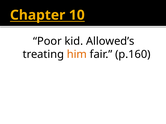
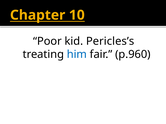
Allowed’s: Allowed’s -> Pericles’s
him colour: orange -> blue
p.160: p.160 -> p.960
